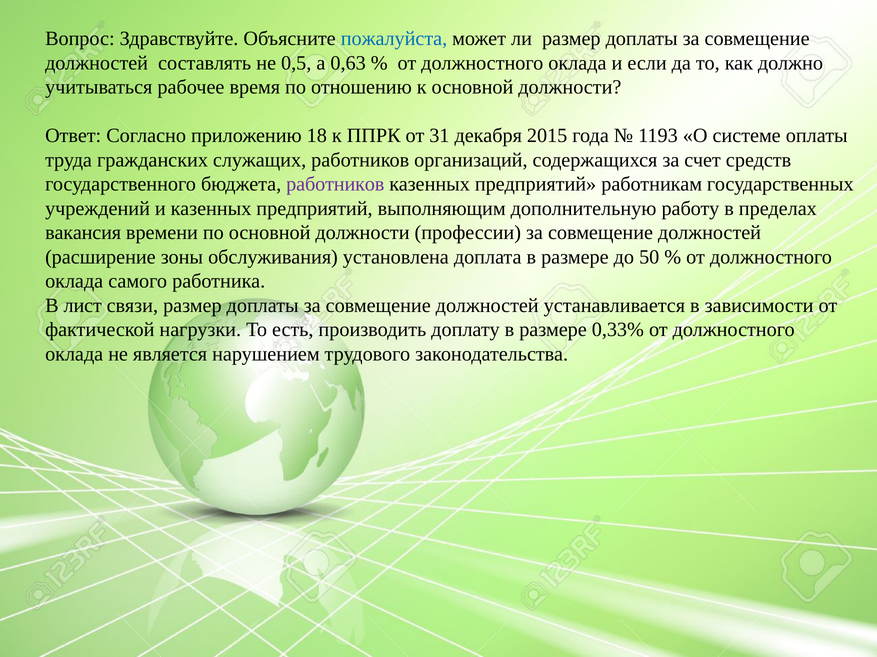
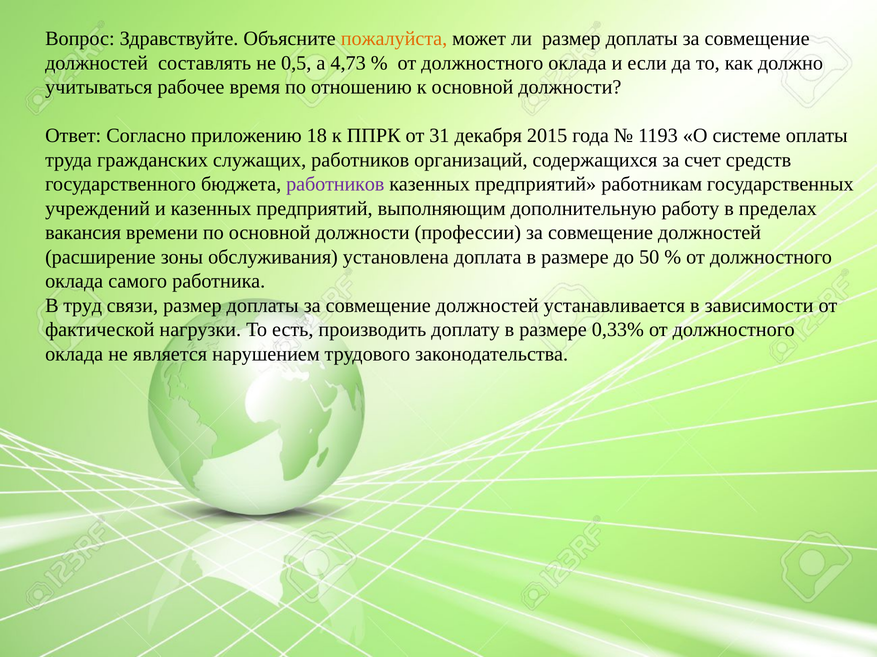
пожалуйста colour: blue -> orange
0,63: 0,63 -> 4,73
лист: лист -> труд
